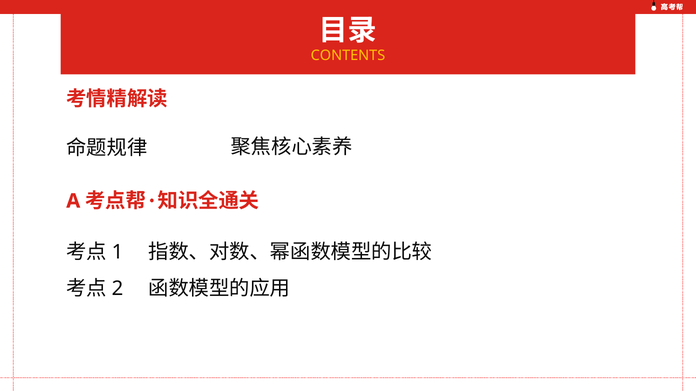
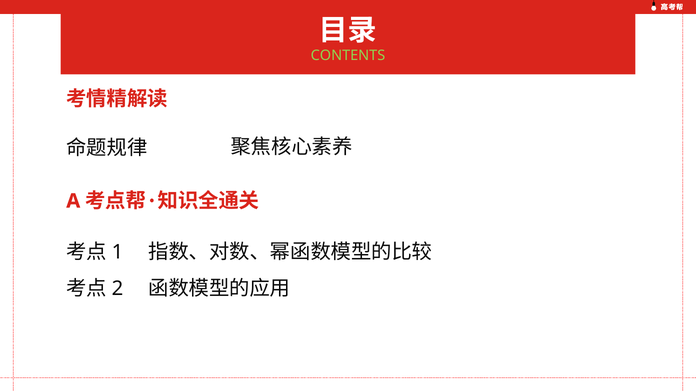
CONTENTS colour: yellow -> light green
